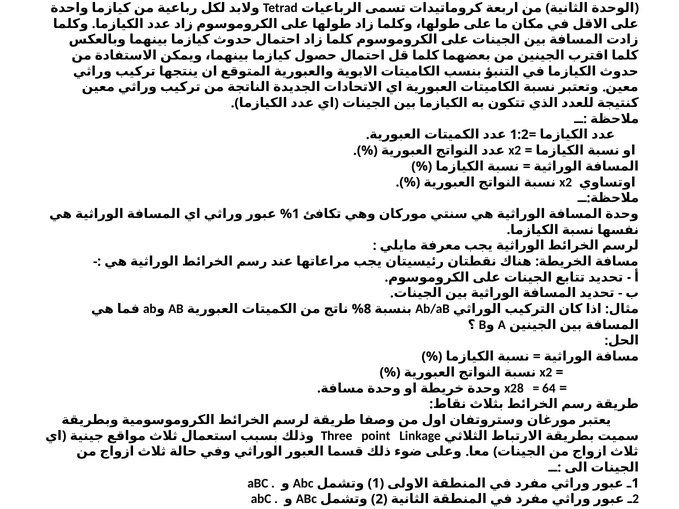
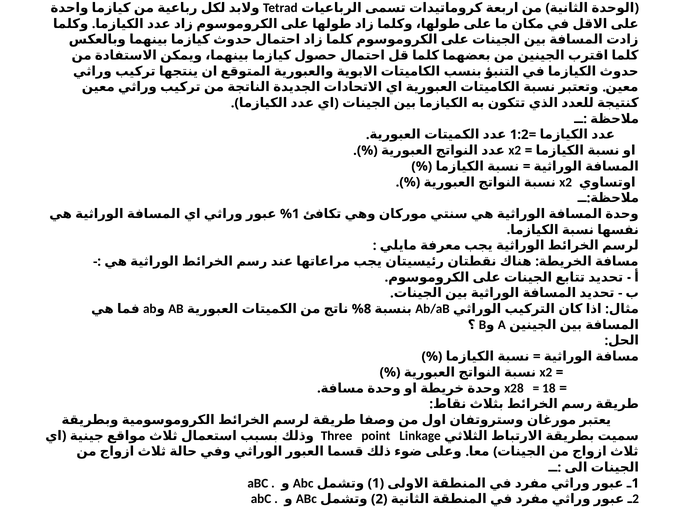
64: 64 -> 18
